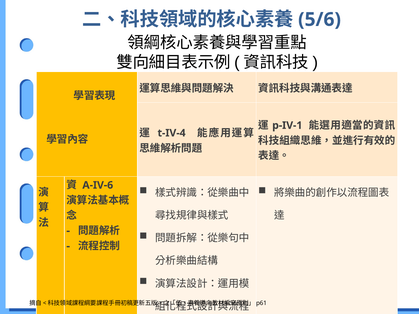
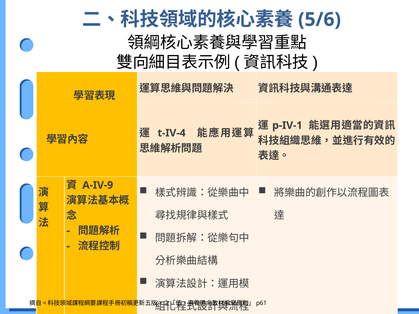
A-IV-6: A-IV-6 -> A-IV-9
